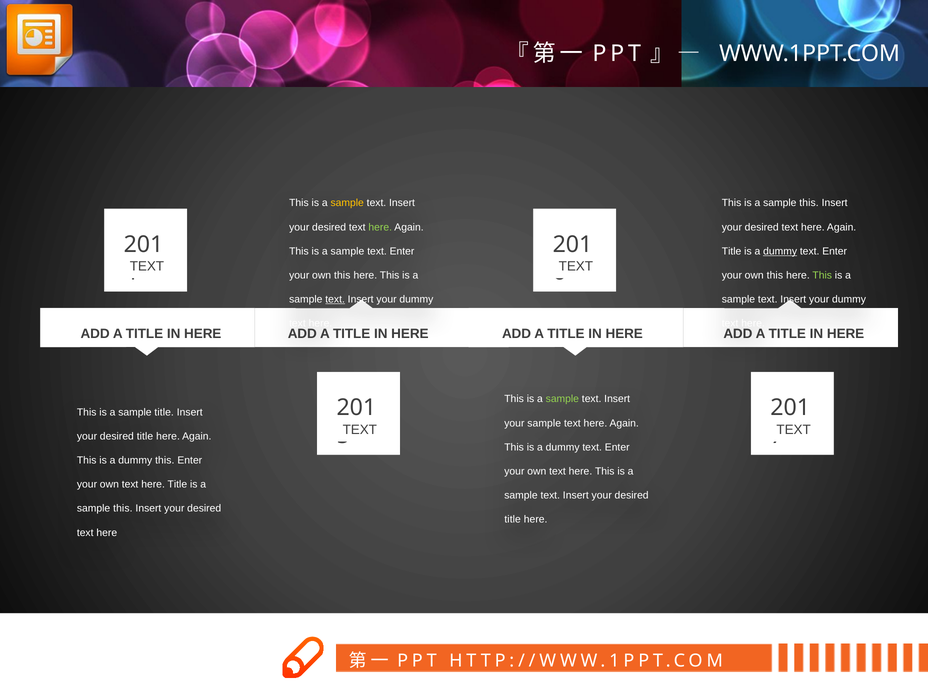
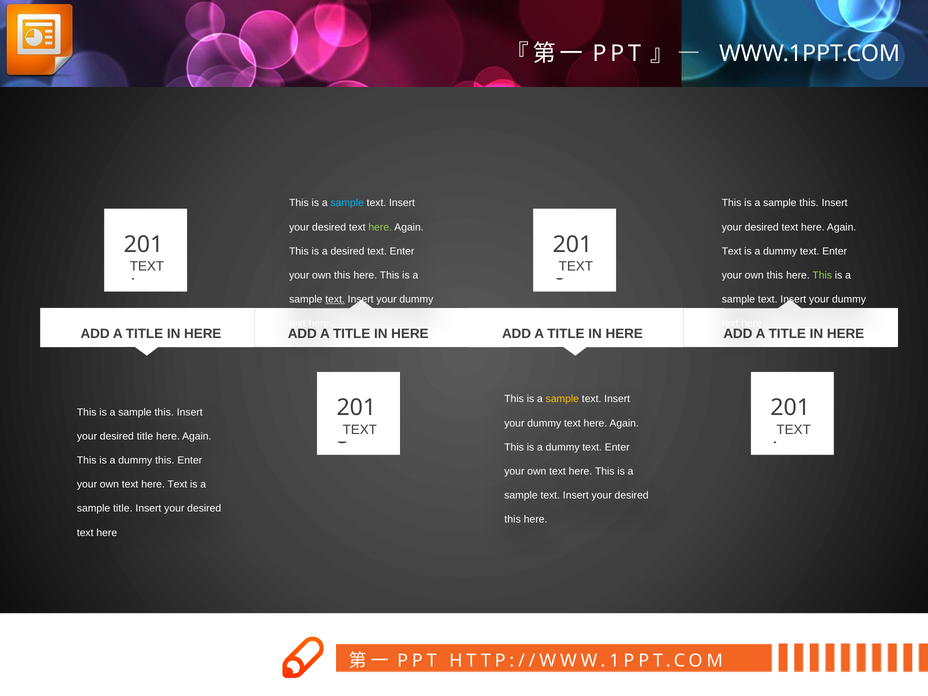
sample at (347, 203) colour: yellow -> light blue
sample at (347, 251): sample -> desired
Title at (732, 251): Title -> Text
dummy at (780, 251) underline: present -> none
sample at (562, 399) colour: light green -> yellow
title at (164, 412): title -> this
sample at (544, 423): sample -> dummy
here Title: Title -> Text
this at (123, 509): this -> title
title at (513, 519): title -> this
